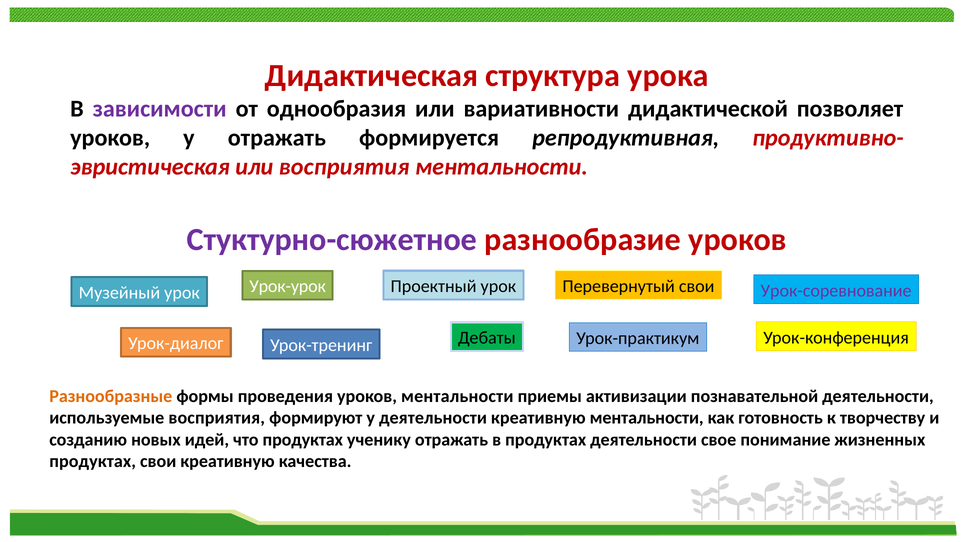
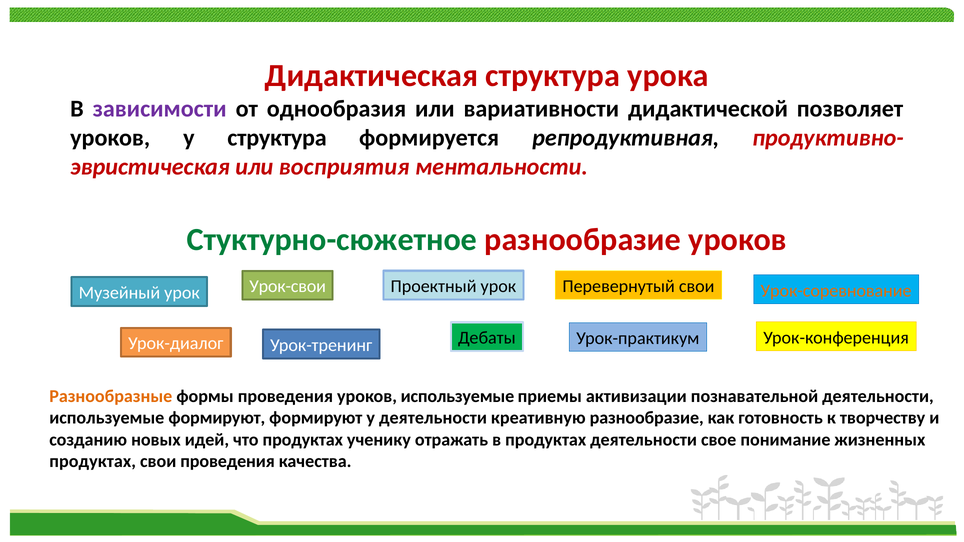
у отражать: отражать -> структура
Стуктурно-сюжетное colour: purple -> green
Урок-урок: Урок-урок -> Урок-свои
Урок-соревнование colour: purple -> orange
уроков ментальности: ментальности -> используемые
используемые восприятия: восприятия -> формируют
креативную ментальности: ментальности -> разнообразие
свои креативную: креативную -> проведения
